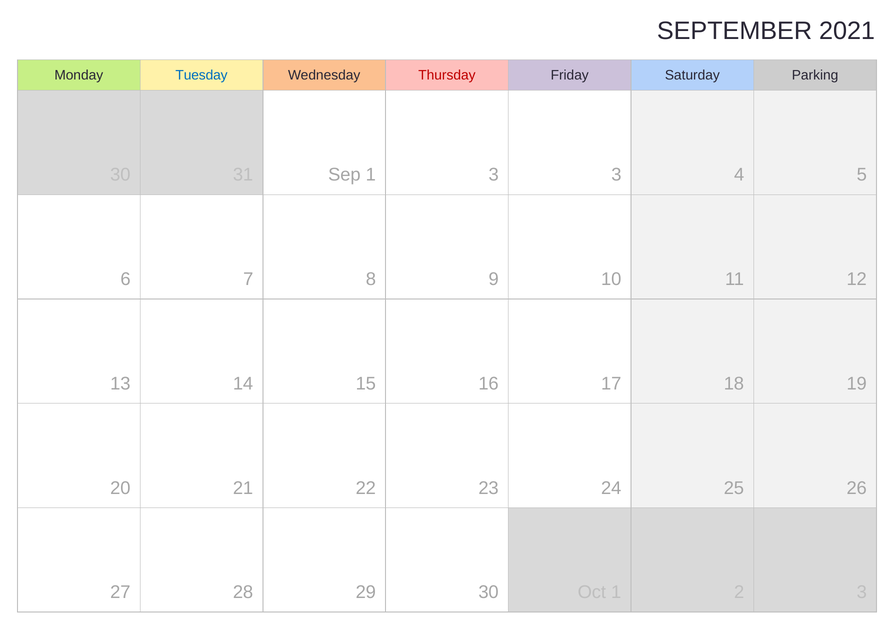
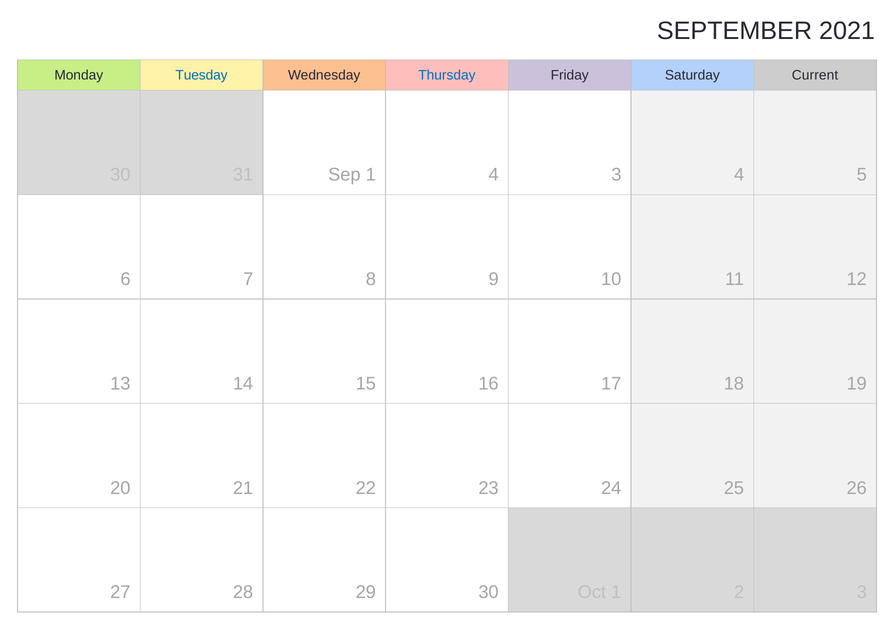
Thursday colour: red -> blue
Parking: Parking -> Current
1 3: 3 -> 4
